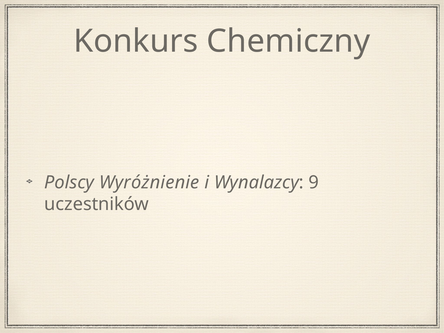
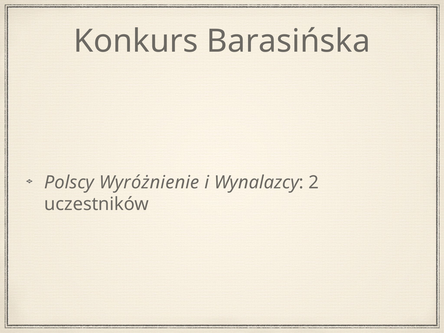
Chemiczny: Chemiczny -> Barasińska
9: 9 -> 2
